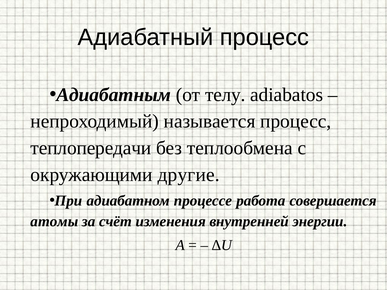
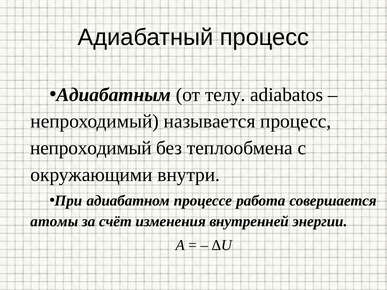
теплопередачи at (91, 148): теплопередачи -> непроходимый
другие: другие -> внутри
